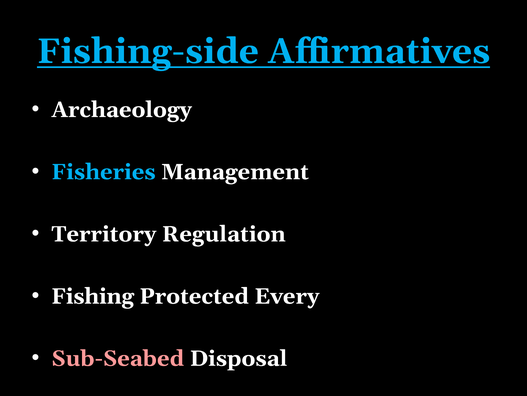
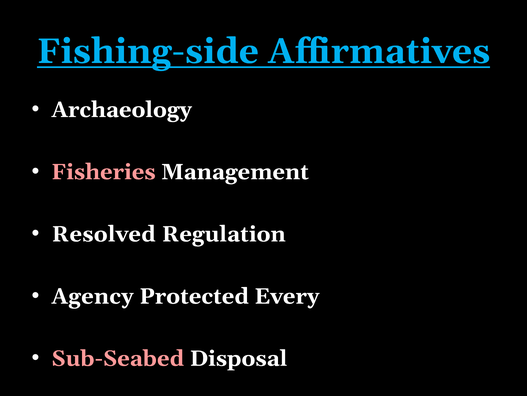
Fisheries colour: light blue -> pink
Territory: Territory -> Resolved
Fishing: Fishing -> Agency
